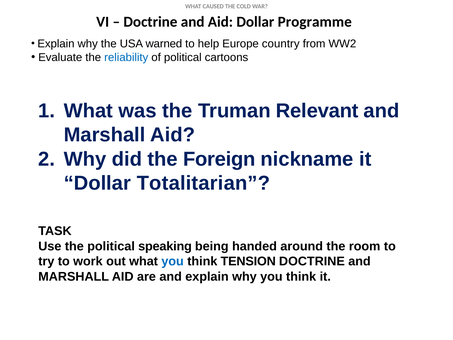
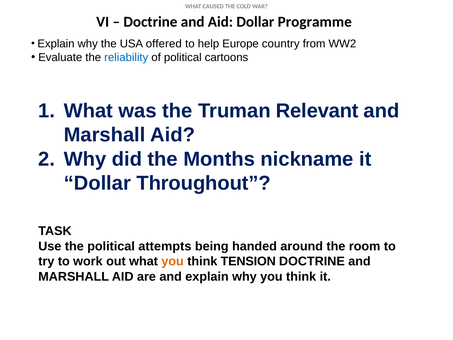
warned: warned -> offered
Foreign: Foreign -> Months
Totalitarian: Totalitarian -> Throughout
speaking: speaking -> attempts
you at (173, 261) colour: blue -> orange
